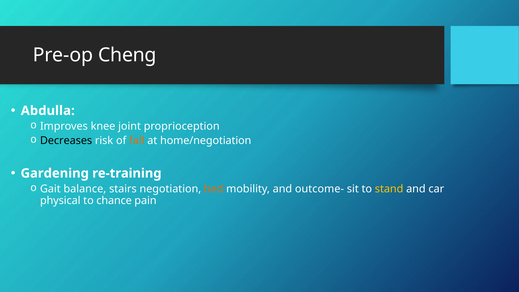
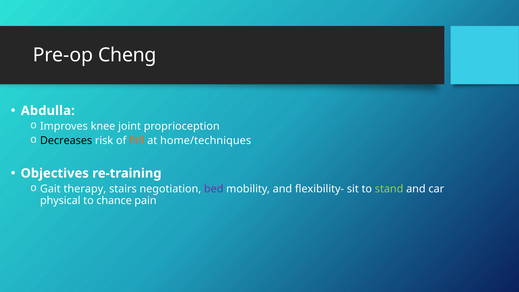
home/negotiation: home/negotiation -> home/techniques
Gardening: Gardening -> Objectives
balance: balance -> therapy
bed colour: orange -> purple
outcome-: outcome- -> flexibility-
stand colour: yellow -> light green
